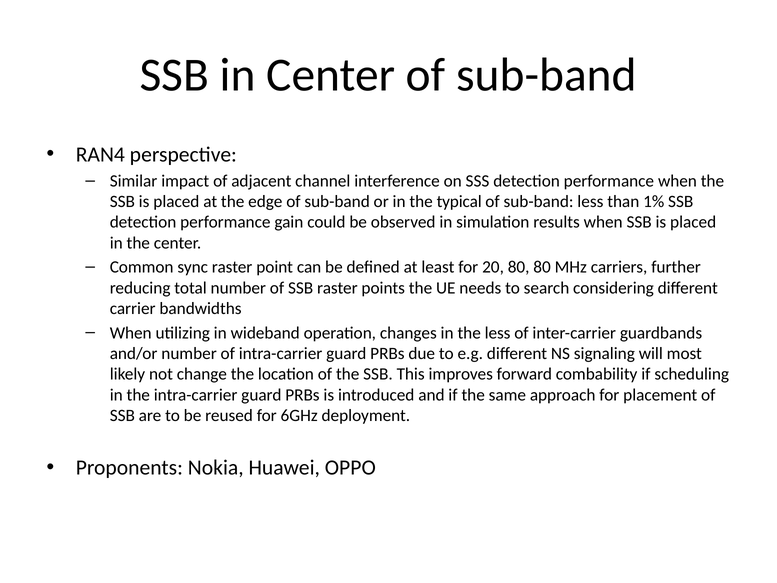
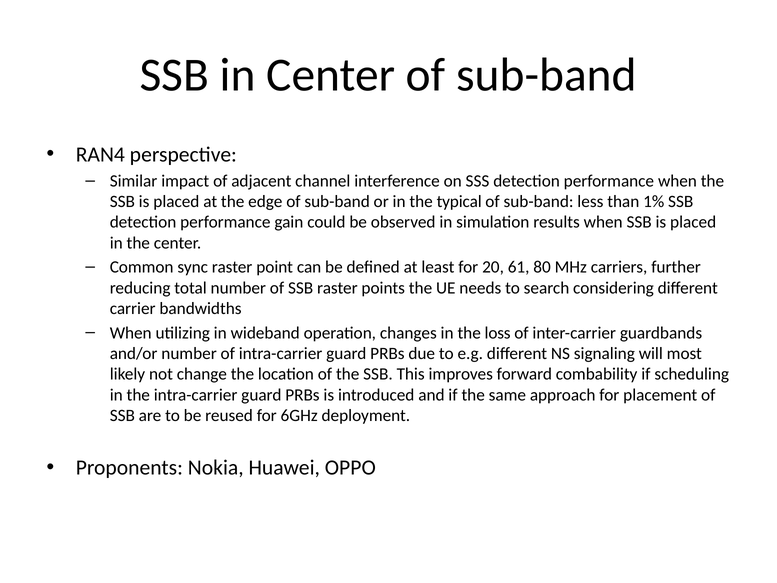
20 80: 80 -> 61
the less: less -> loss
